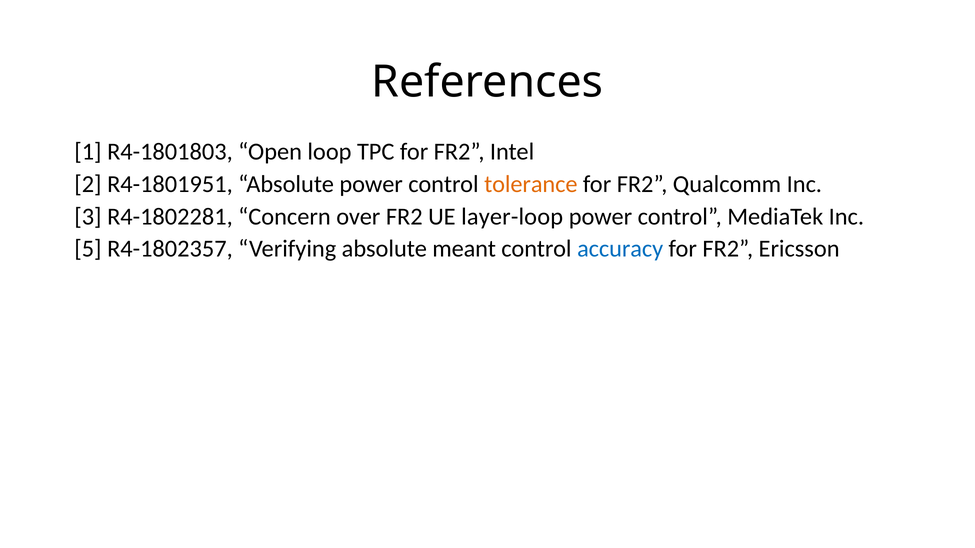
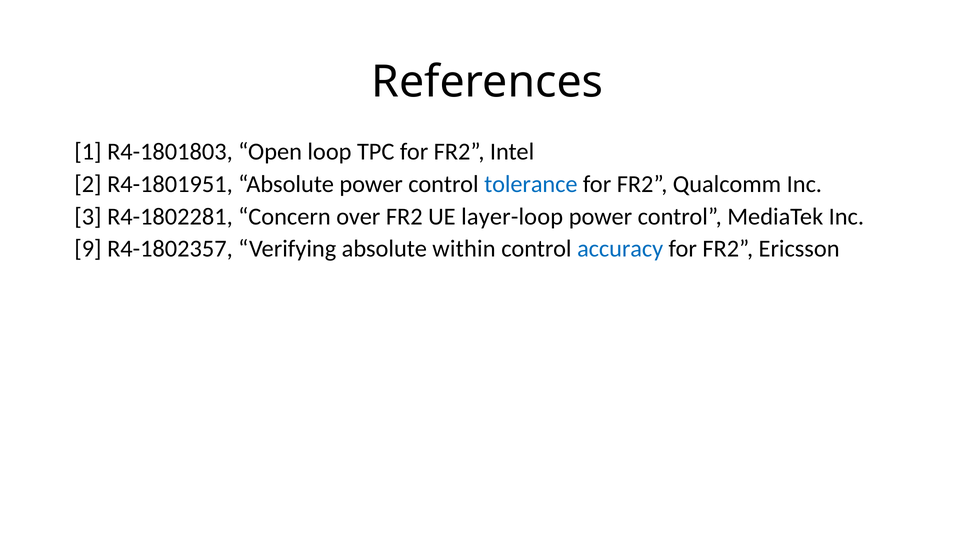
tolerance colour: orange -> blue
5: 5 -> 9
meant: meant -> within
